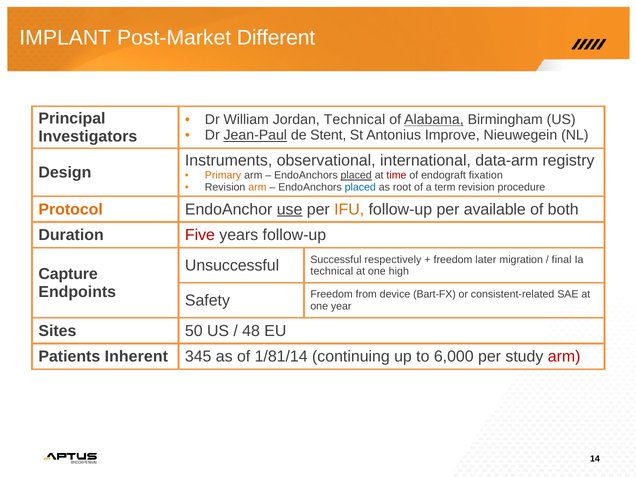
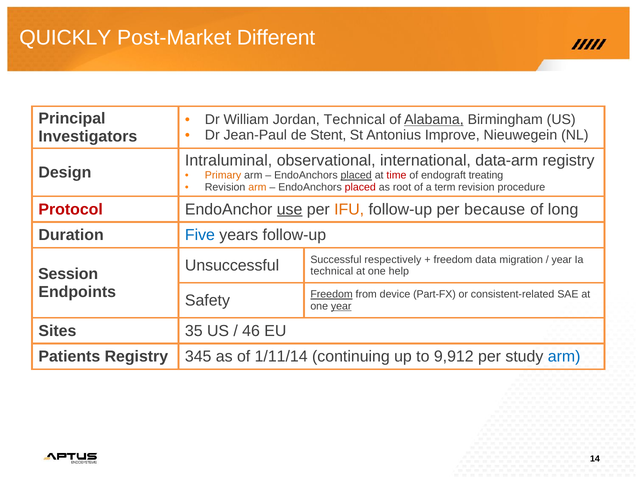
IMPLANT: IMPLANT -> QUICKLY
Jean-Paul underline: present -> none
Instruments: Instruments -> Intraluminal
fixation: fixation -> treating
placed at (360, 187) colour: blue -> red
Protocol colour: orange -> red
available: available -> because
both: both -> long
Five colour: red -> blue
later: later -> data
final at (562, 260): final -> year
high: high -> help
Capture: Capture -> Session
Freedom at (332, 294) underline: none -> present
Bart-FX: Bart-FX -> Part-FX
year at (341, 306) underline: none -> present
50: 50 -> 35
48: 48 -> 46
Patients Inherent: Inherent -> Registry
1/81/14: 1/81/14 -> 1/11/14
6,000: 6,000 -> 9,912
arm at (564, 357) colour: red -> blue
